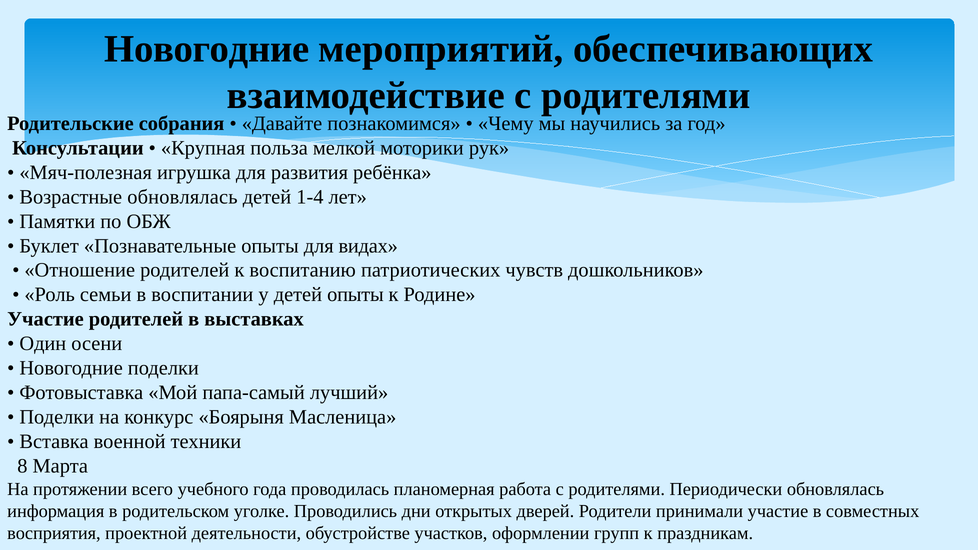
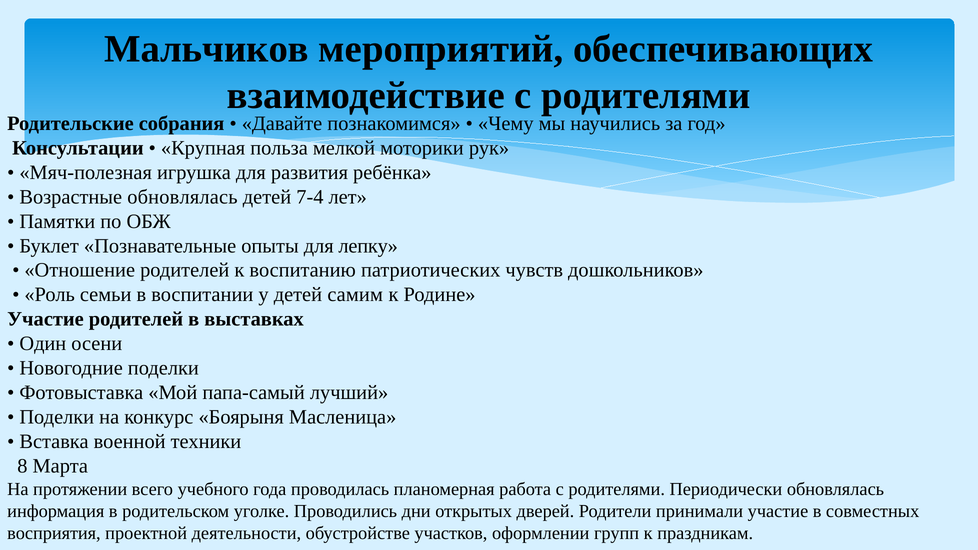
Новогодние at (207, 49): Новогодние -> Мальчиков
1-4: 1-4 -> 7-4
видах: видах -> лепку
детей опыты: опыты -> самим
